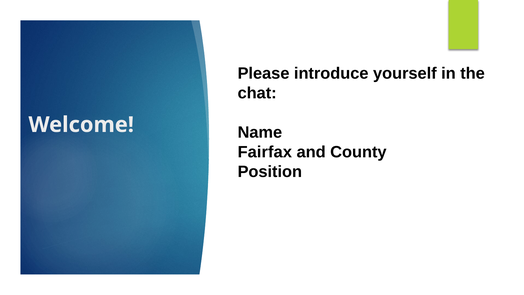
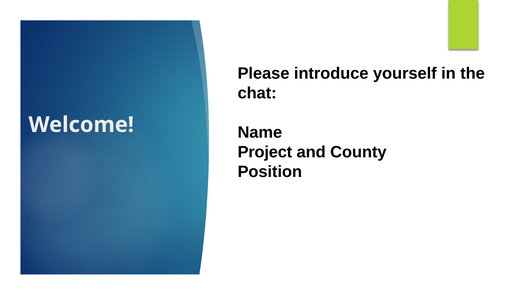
Fairfax: Fairfax -> Project
